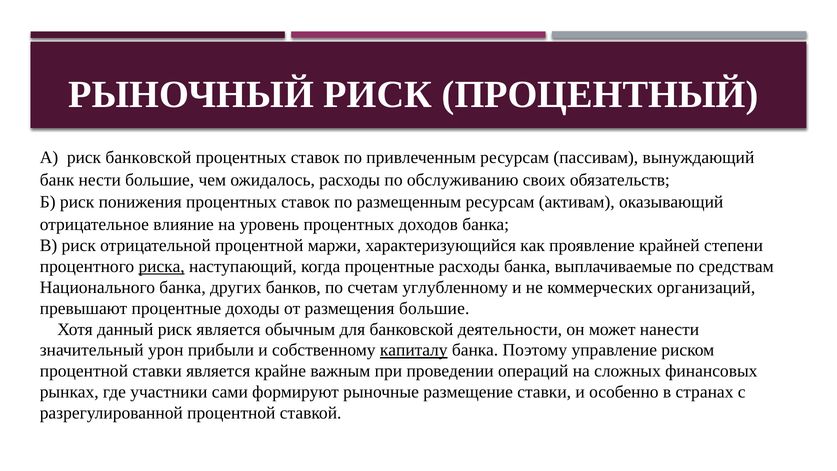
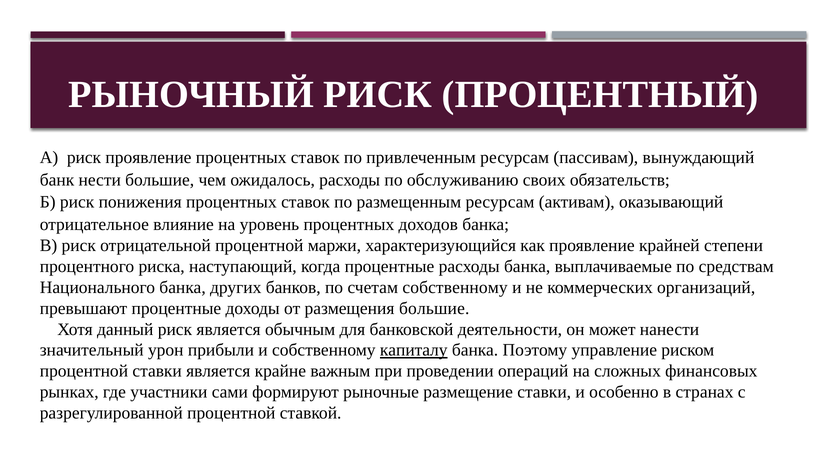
риск банковской: банковской -> проявление
риска underline: present -> none
счетам углубленному: углубленному -> собственному
